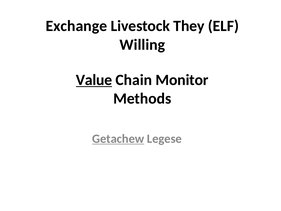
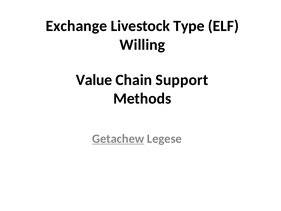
They: They -> Type
Value underline: present -> none
Monitor: Monitor -> Support
